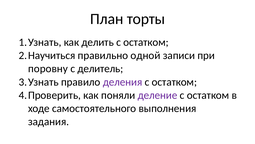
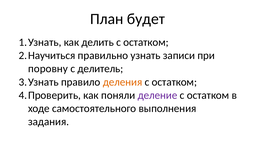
торты: торты -> будет
одной: одной -> узнать
деления colour: purple -> orange
